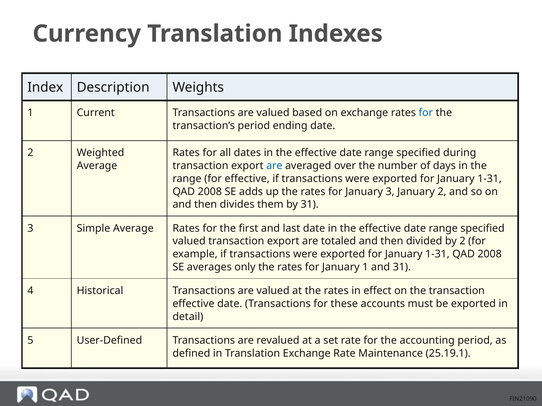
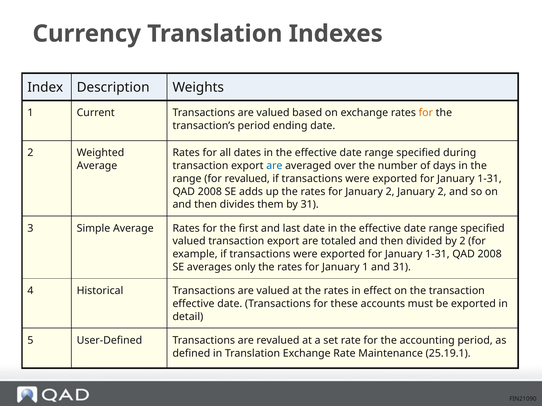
for at (426, 113) colour: blue -> orange
for effective: effective -> revalued
for January 3: 3 -> 2
